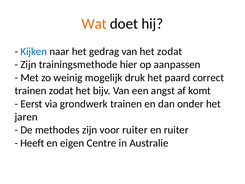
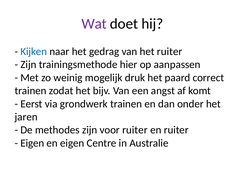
Wat colour: orange -> purple
het zodat: zodat -> ruiter
Heeft at (32, 143): Heeft -> Eigen
